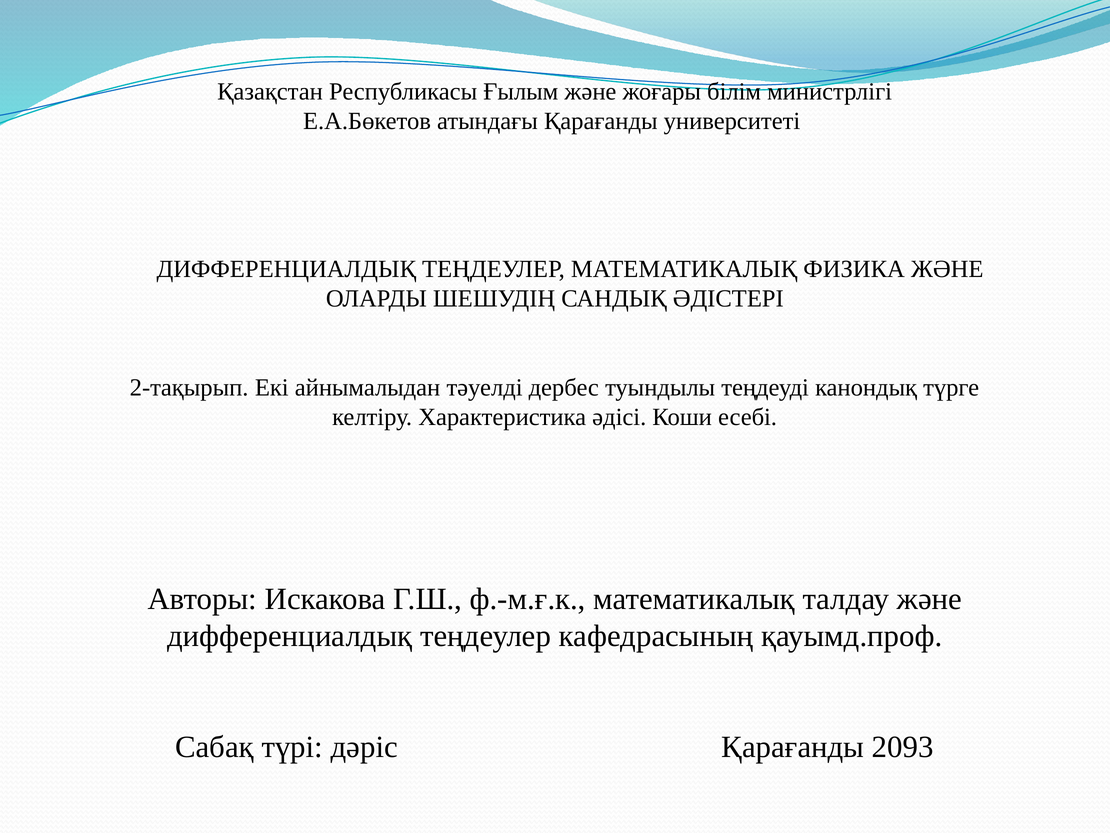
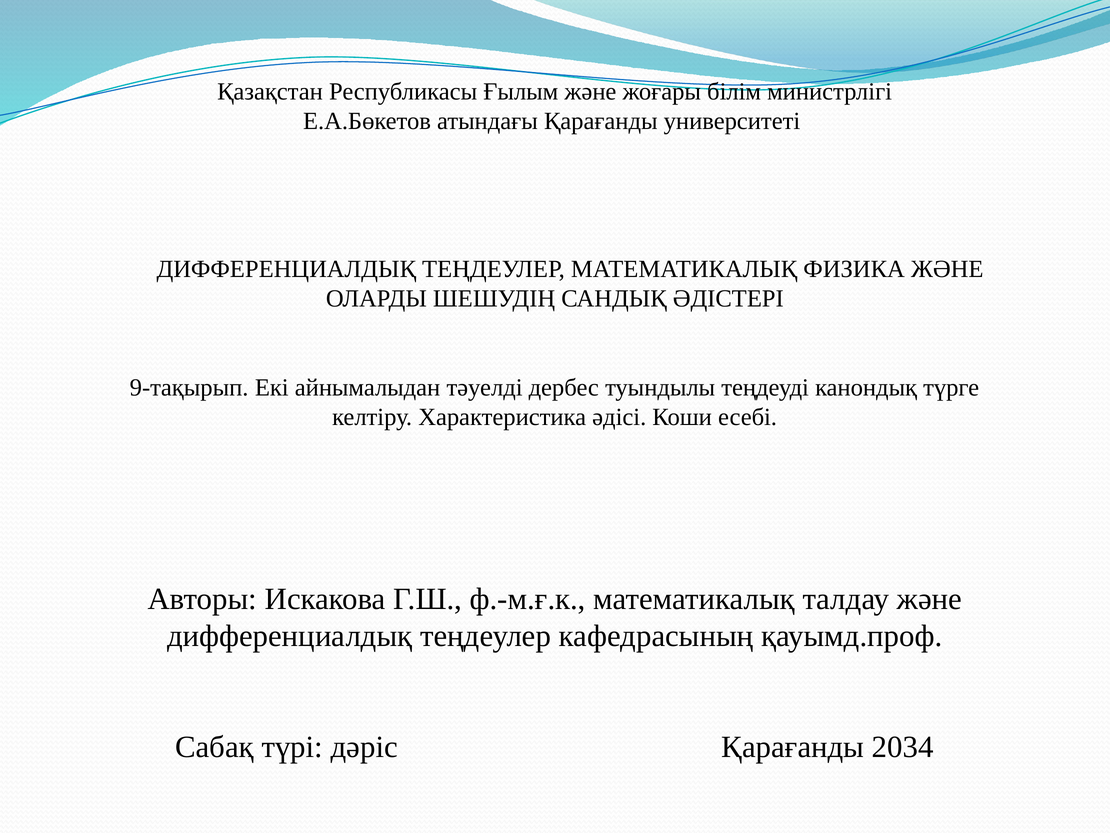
2-тақырып: 2-тақырып -> 9-тақырып
2093: 2093 -> 2034
